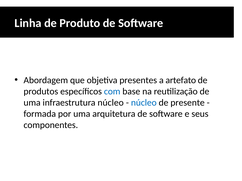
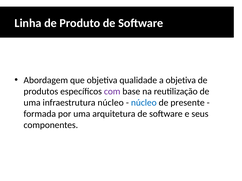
presentes: presentes -> qualidade
a artefato: artefato -> objetiva
com colour: blue -> purple
